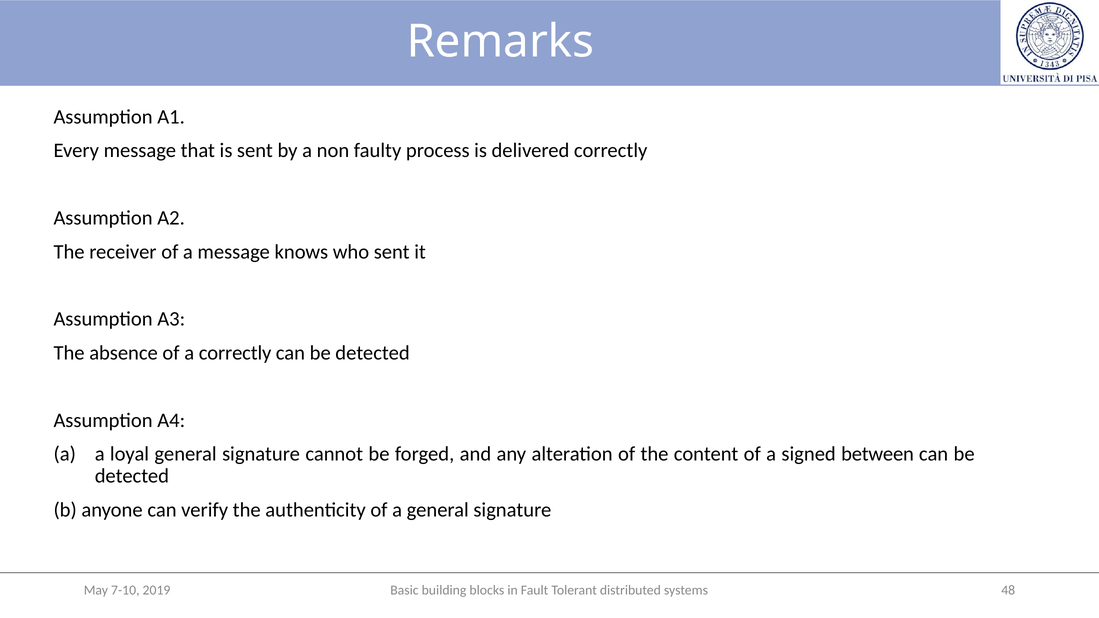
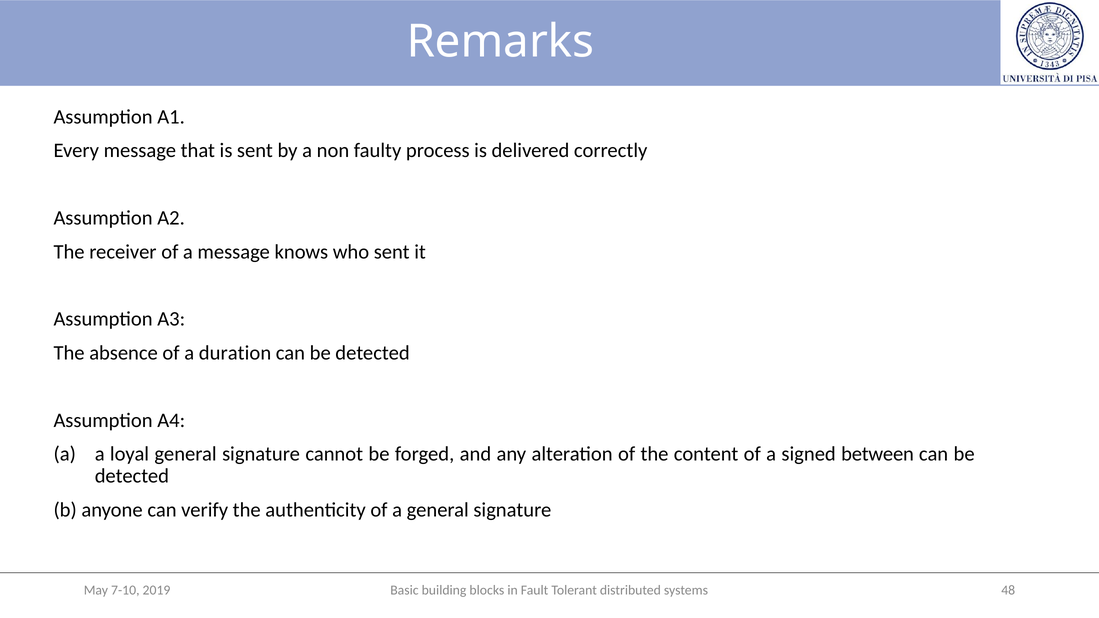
a correctly: correctly -> duration
